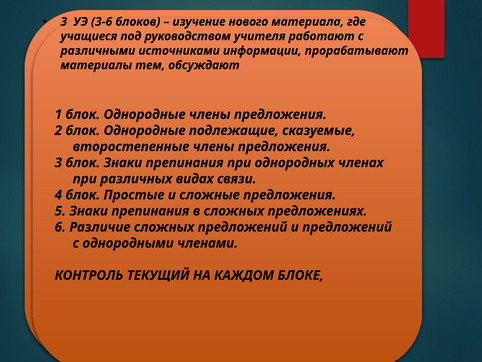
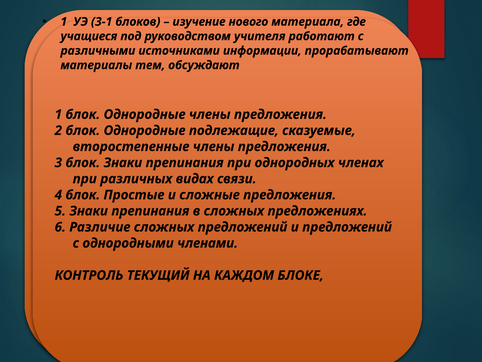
3 at (64, 22): 3 -> 1
3-6: 3-6 -> 3-1
